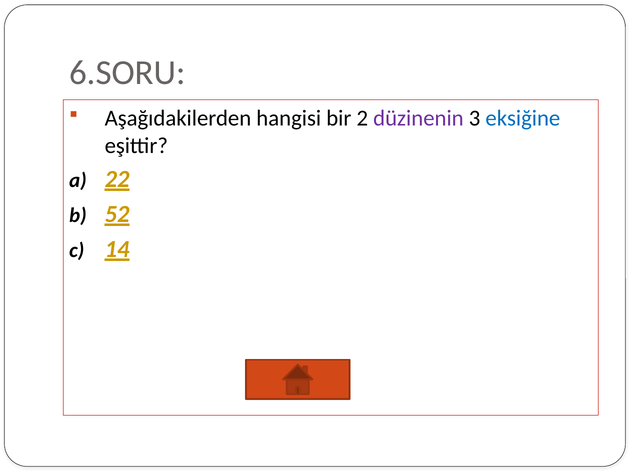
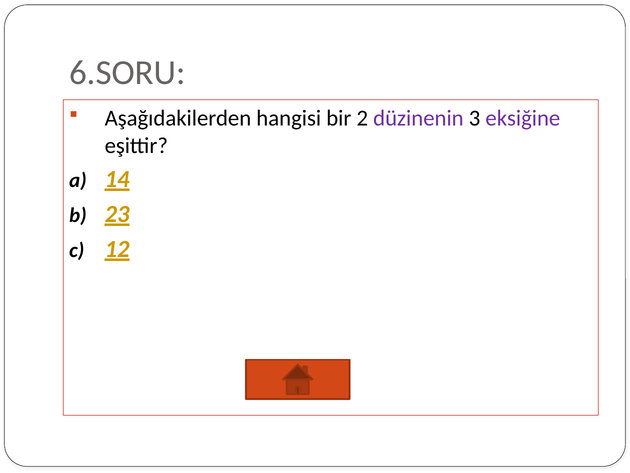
eksiğine colour: blue -> purple
22: 22 -> 14
52: 52 -> 23
14: 14 -> 12
